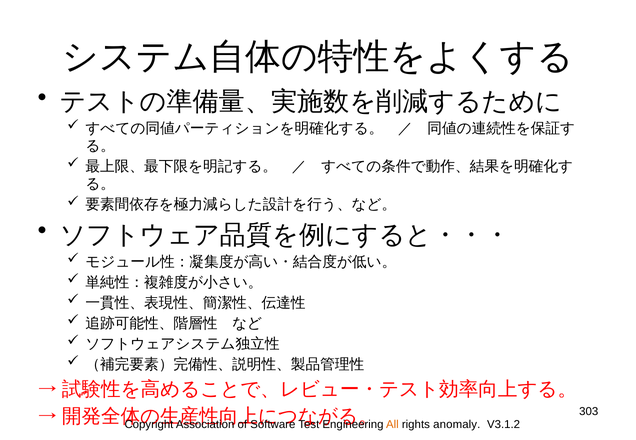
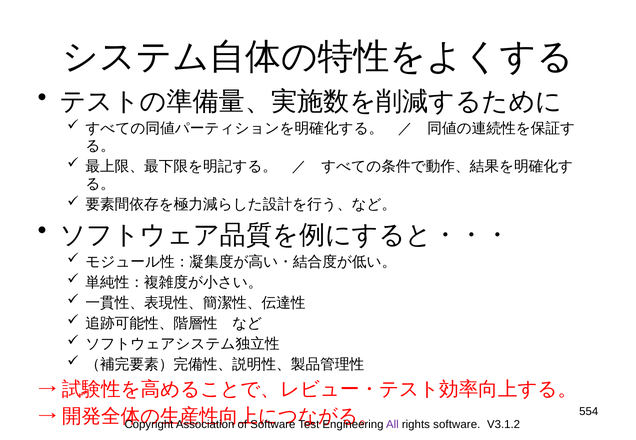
303: 303 -> 554
All colour: orange -> purple
rights anomaly: anomaly -> software
